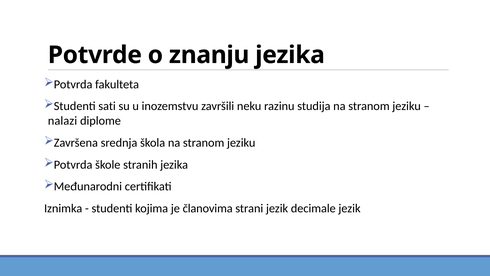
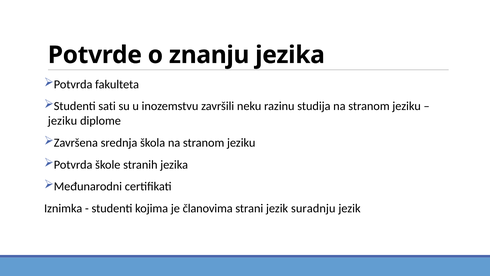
nalazi at (63, 121): nalazi -> jeziku
decimale: decimale -> suradnju
